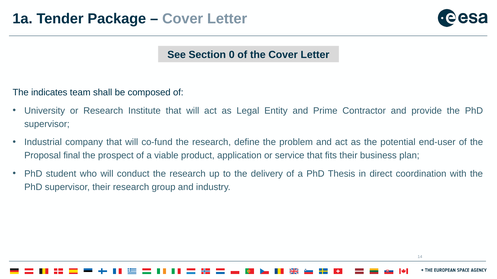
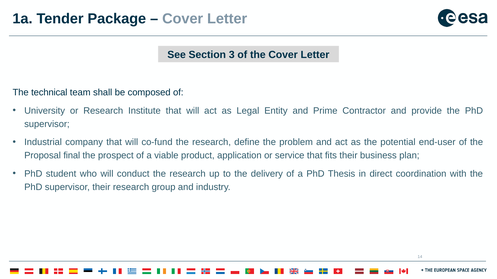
0: 0 -> 3
indicates: indicates -> technical
